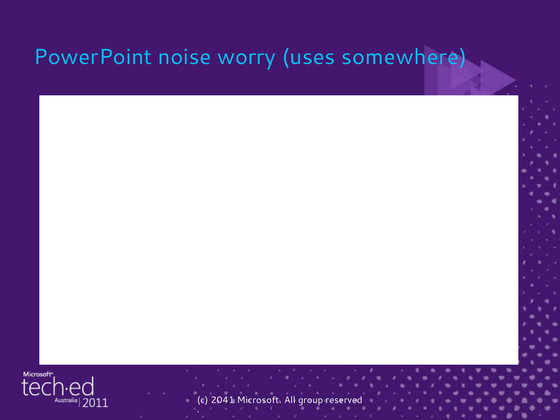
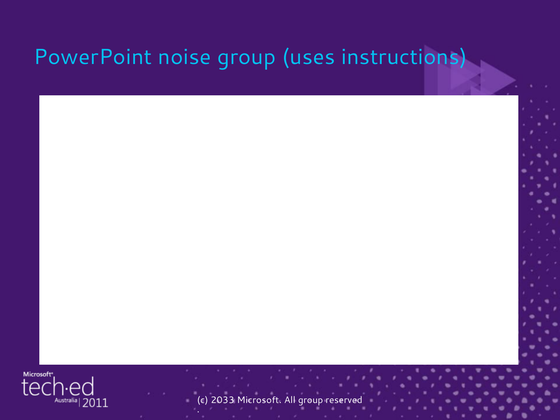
noise worry: worry -> group
somewhere: somewhere -> instructions
2041: 2041 -> 2033
